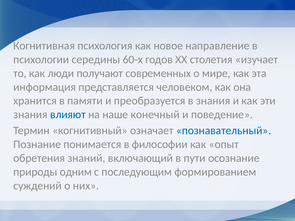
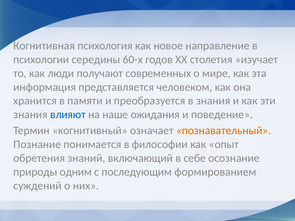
конечный: конечный -> ожидания
познавательный colour: blue -> orange
пути: пути -> себе
